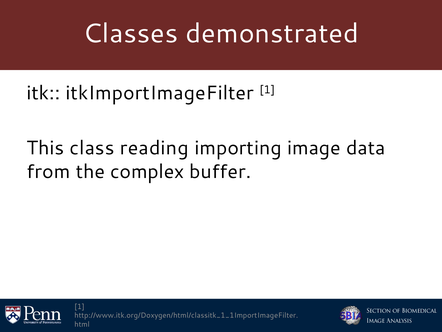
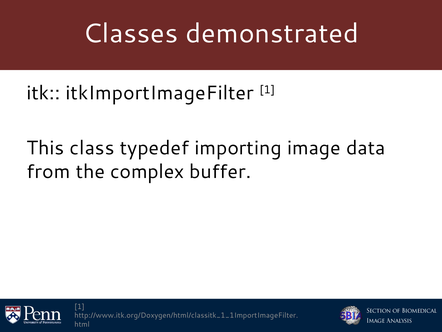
reading: reading -> typedef
